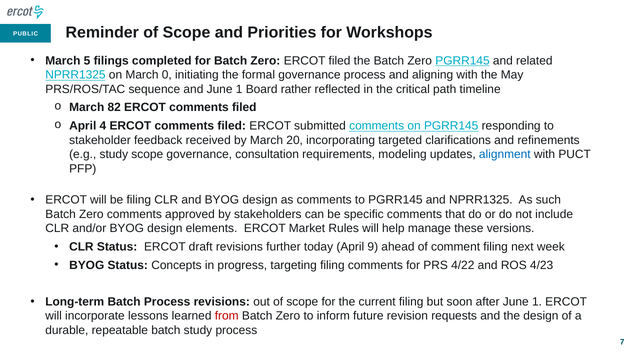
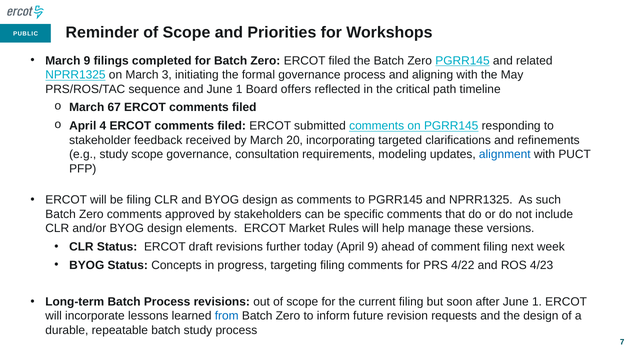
March 5: 5 -> 9
0: 0 -> 3
rather: rather -> offers
82: 82 -> 67
from colour: red -> blue
